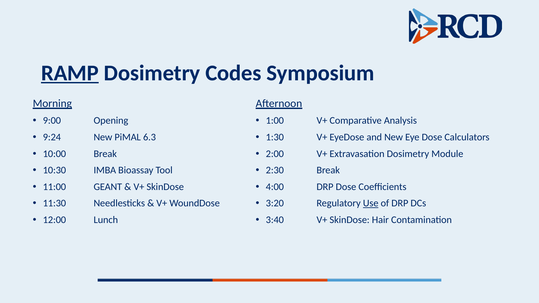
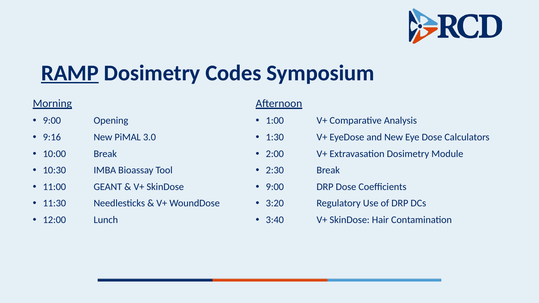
9:24: 9:24 -> 9:16
6.3: 6.3 -> 3.0
4:00 at (275, 187): 4:00 -> 9:00
Use underline: present -> none
